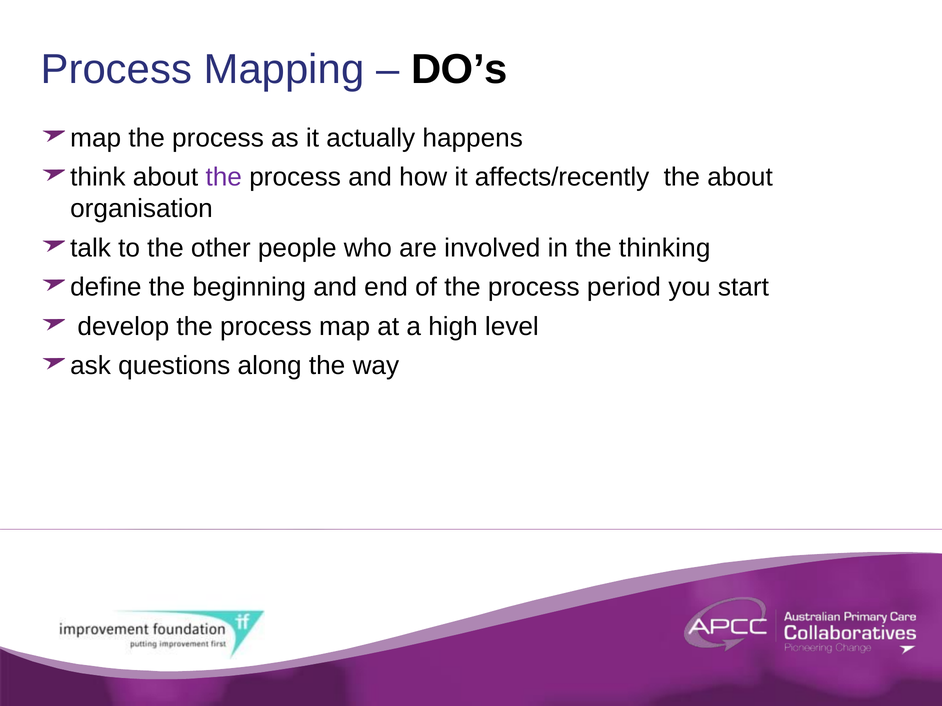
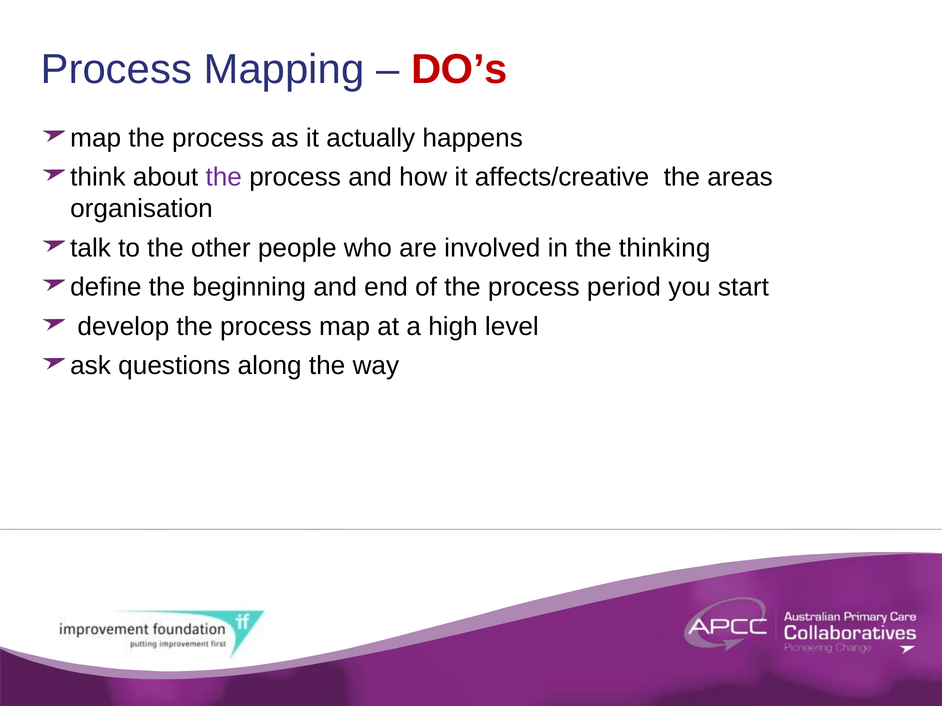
DO’s colour: black -> red
affects/recently: affects/recently -> affects/creative
the about: about -> areas
